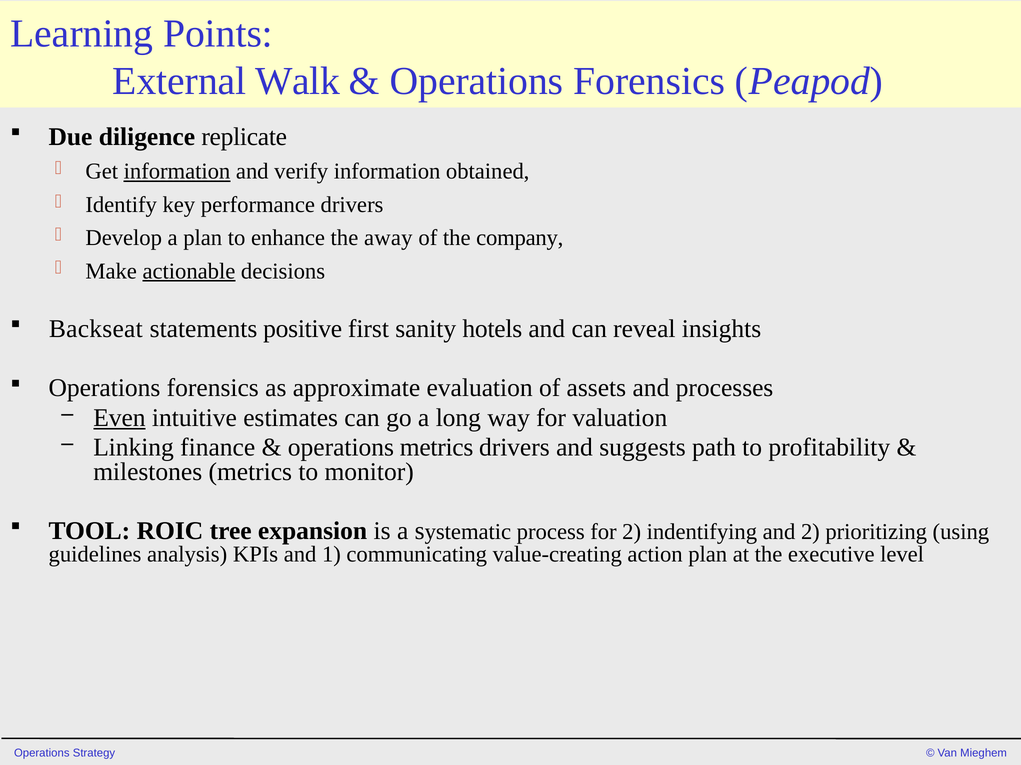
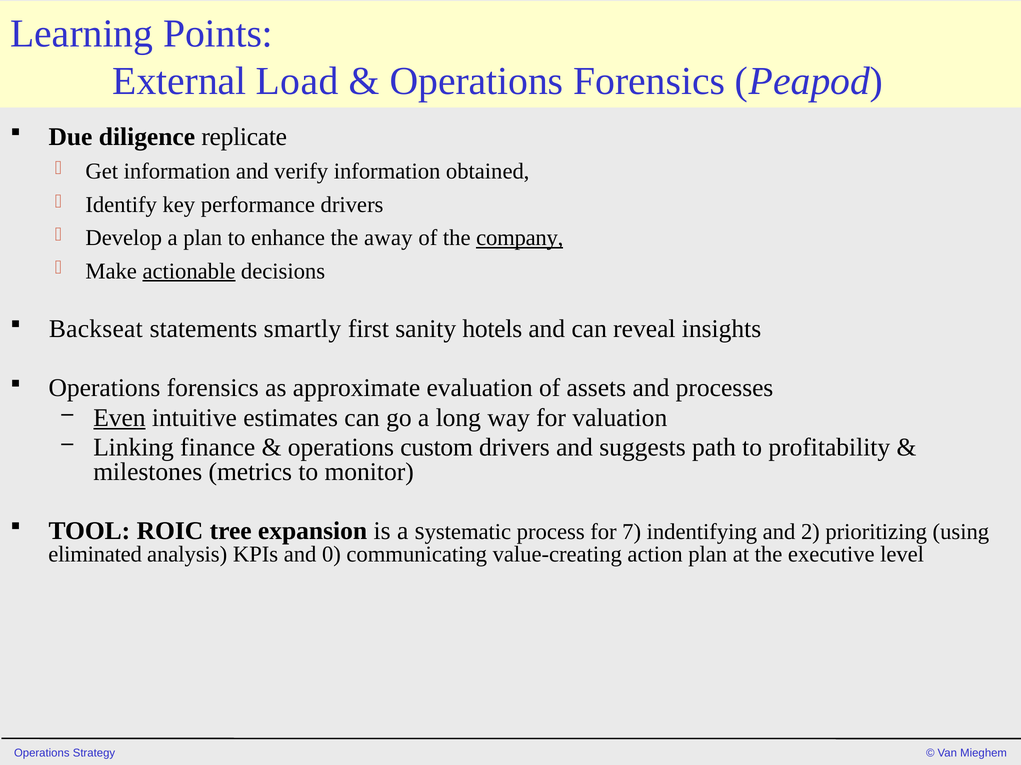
Walk: Walk -> Load
information at (177, 172) underline: present -> none
company underline: none -> present
positive: positive -> smartly
operations metrics: metrics -> custom
for 2: 2 -> 7
guidelines: guidelines -> eliminated
1: 1 -> 0
